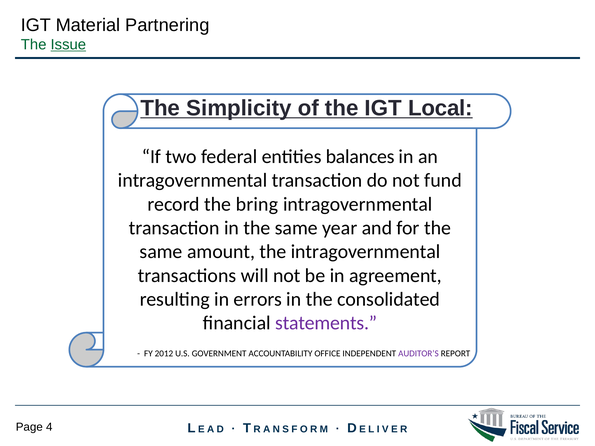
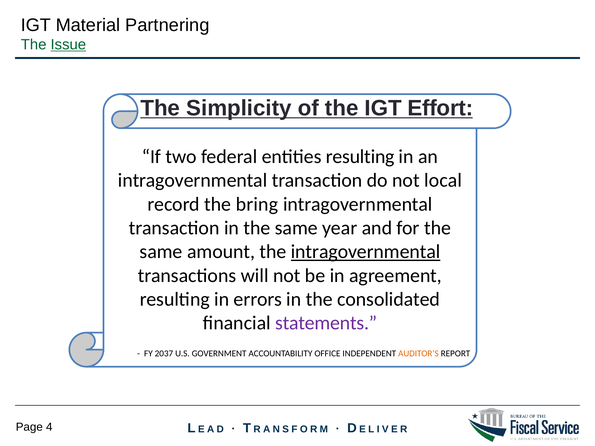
Local: Local -> Effort
entities balances: balances -> resulting
fund: fund -> local
intragovernmental at (366, 252) underline: none -> present
2012: 2012 -> 2037
AUDITOR’S colour: purple -> orange
